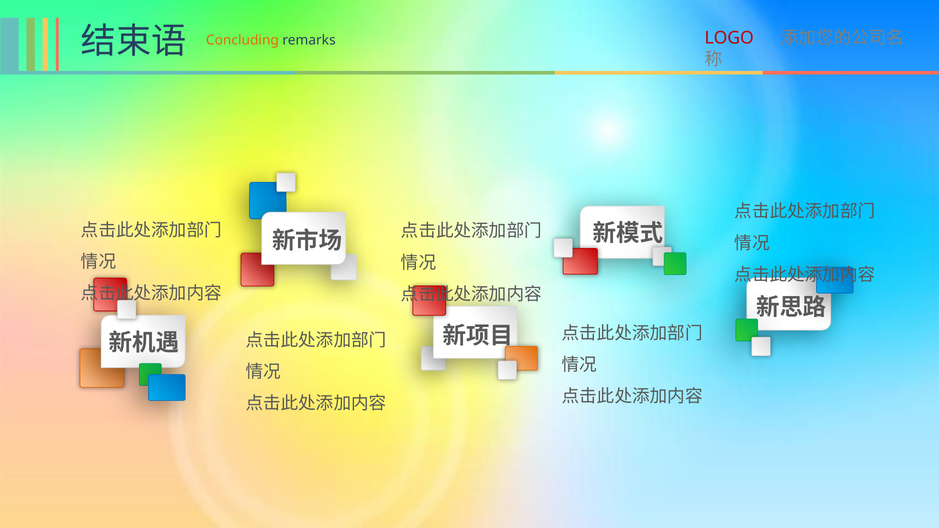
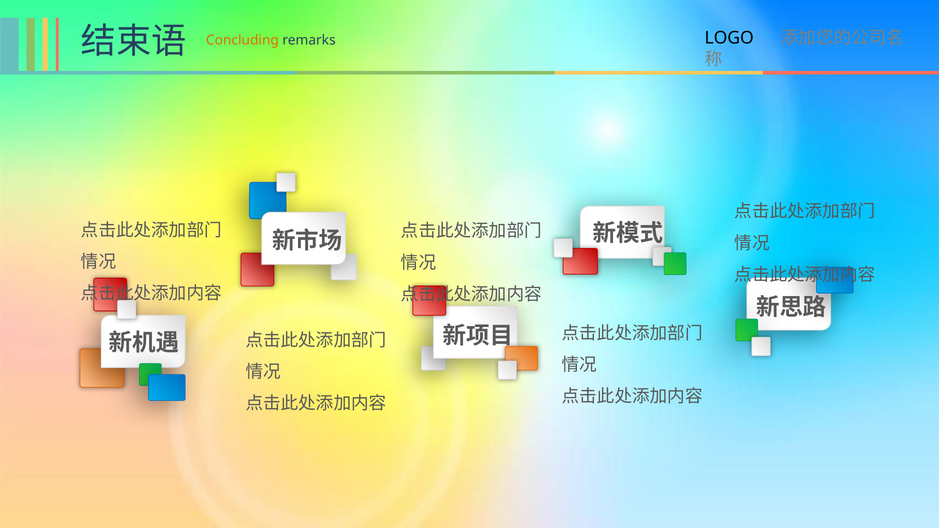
LOGO colour: red -> black
